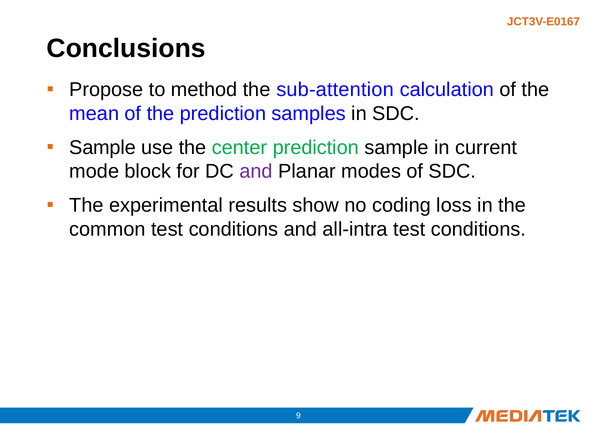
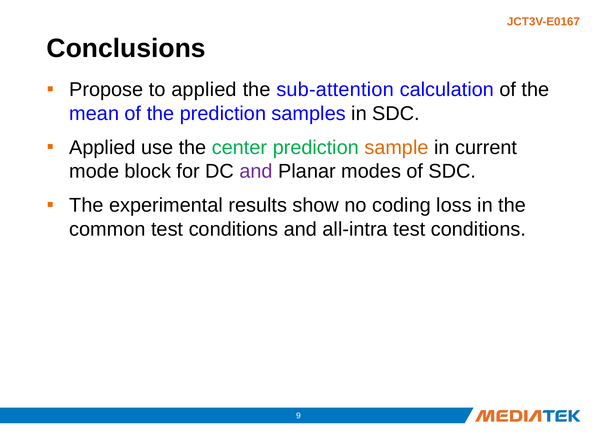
to method: method -> applied
Sample at (103, 147): Sample -> Applied
sample at (396, 147) colour: black -> orange
